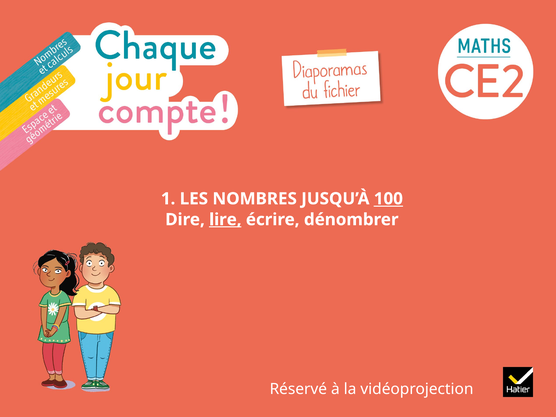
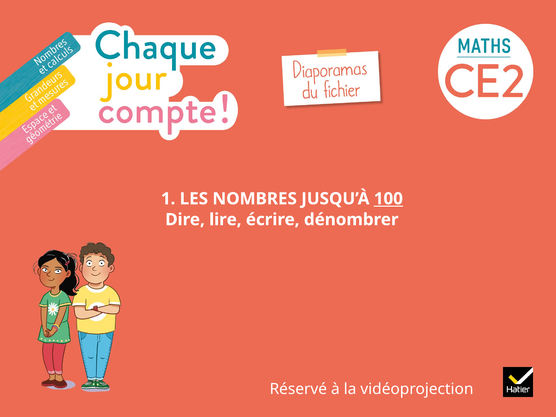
lire underline: present -> none
